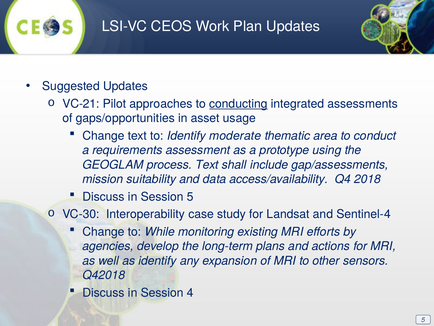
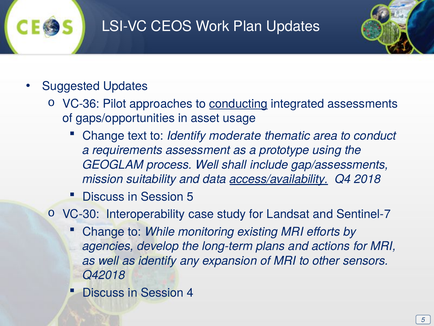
VC-21: VC-21 -> VC-36
process Text: Text -> Well
access/availability underline: none -> present
Sentinel-4: Sentinel-4 -> Sentinel-7
